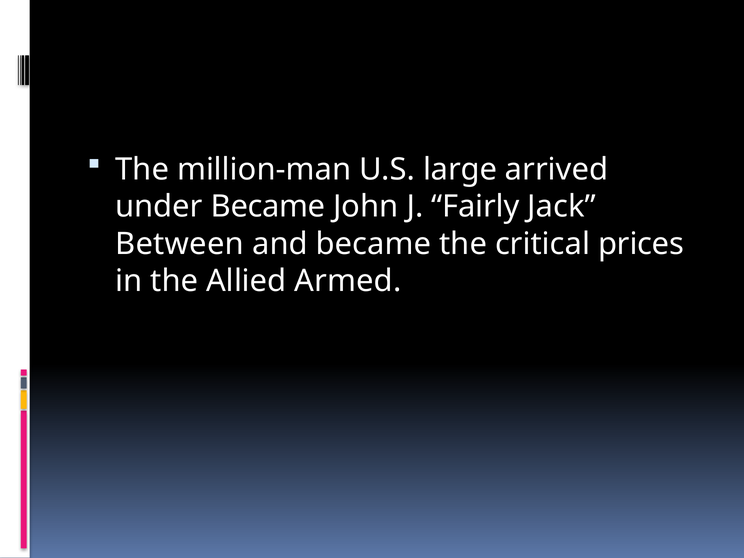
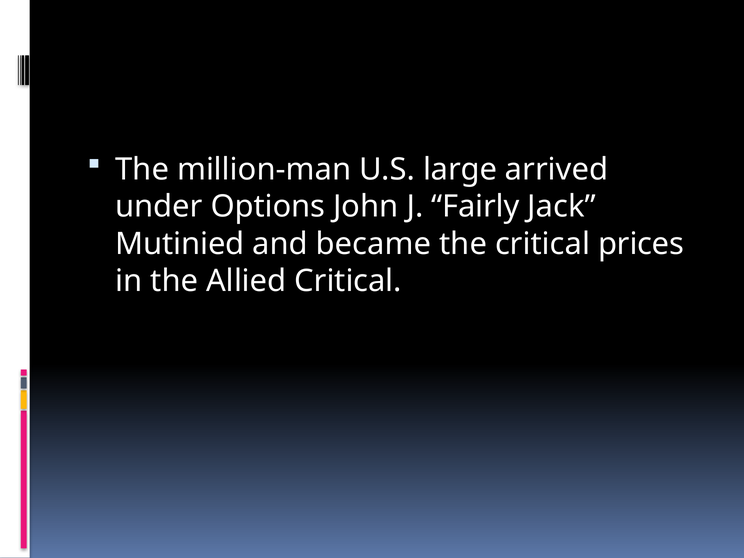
under Became: Became -> Options
Between: Between -> Mutinied
Allied Armed: Armed -> Critical
